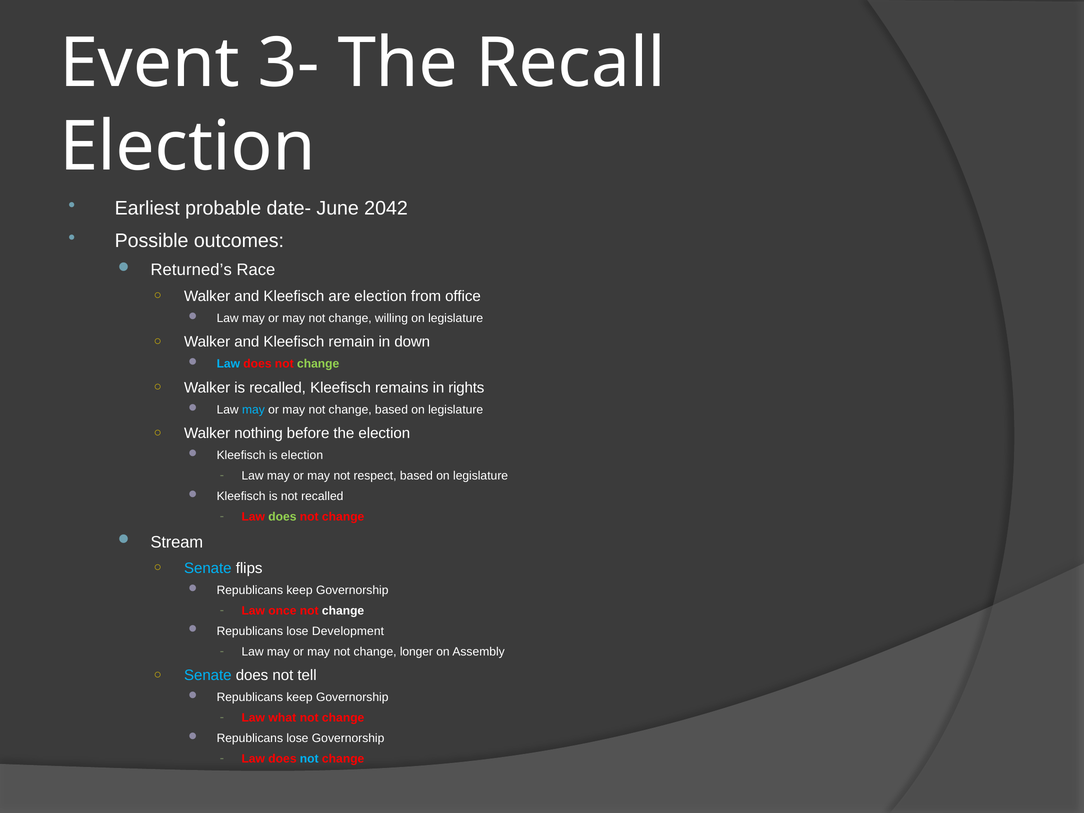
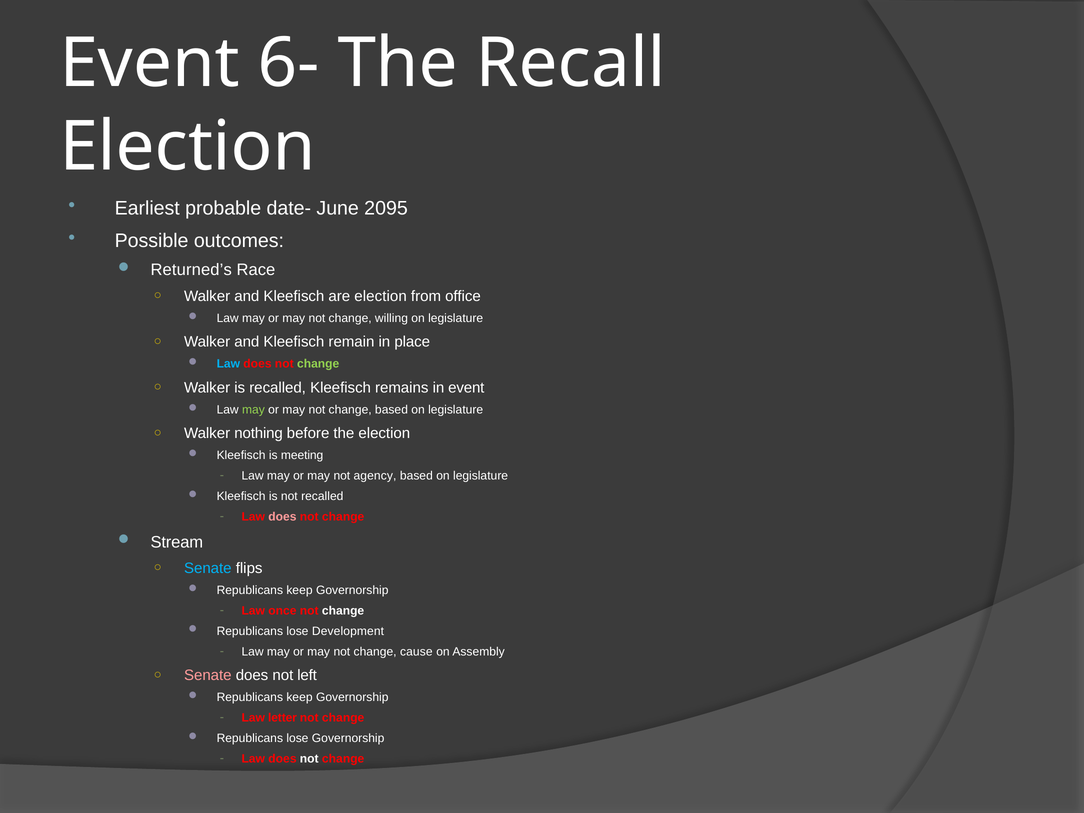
3-: 3- -> 6-
2042: 2042 -> 2095
down: down -> place
in rights: rights -> event
may at (253, 410) colour: light blue -> light green
is election: election -> meeting
respect: respect -> agency
does at (282, 517) colour: light green -> pink
longer: longer -> cause
Senate at (208, 675) colour: light blue -> pink
tell: tell -> left
what: what -> letter
not at (309, 759) colour: light blue -> white
